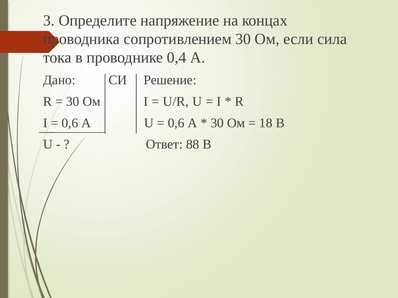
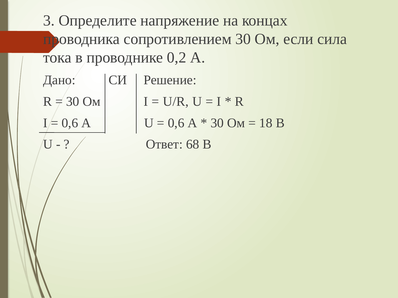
0,4: 0,4 -> 0,2
88: 88 -> 68
